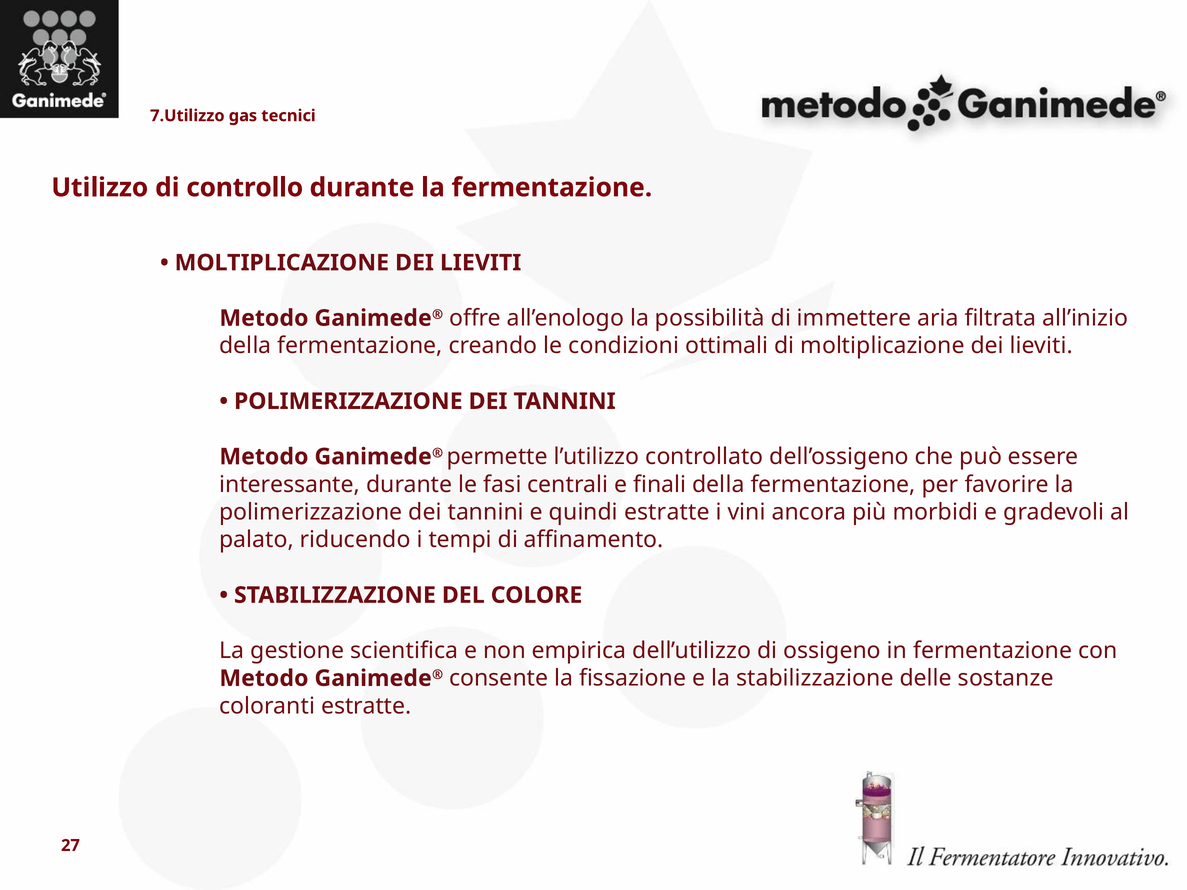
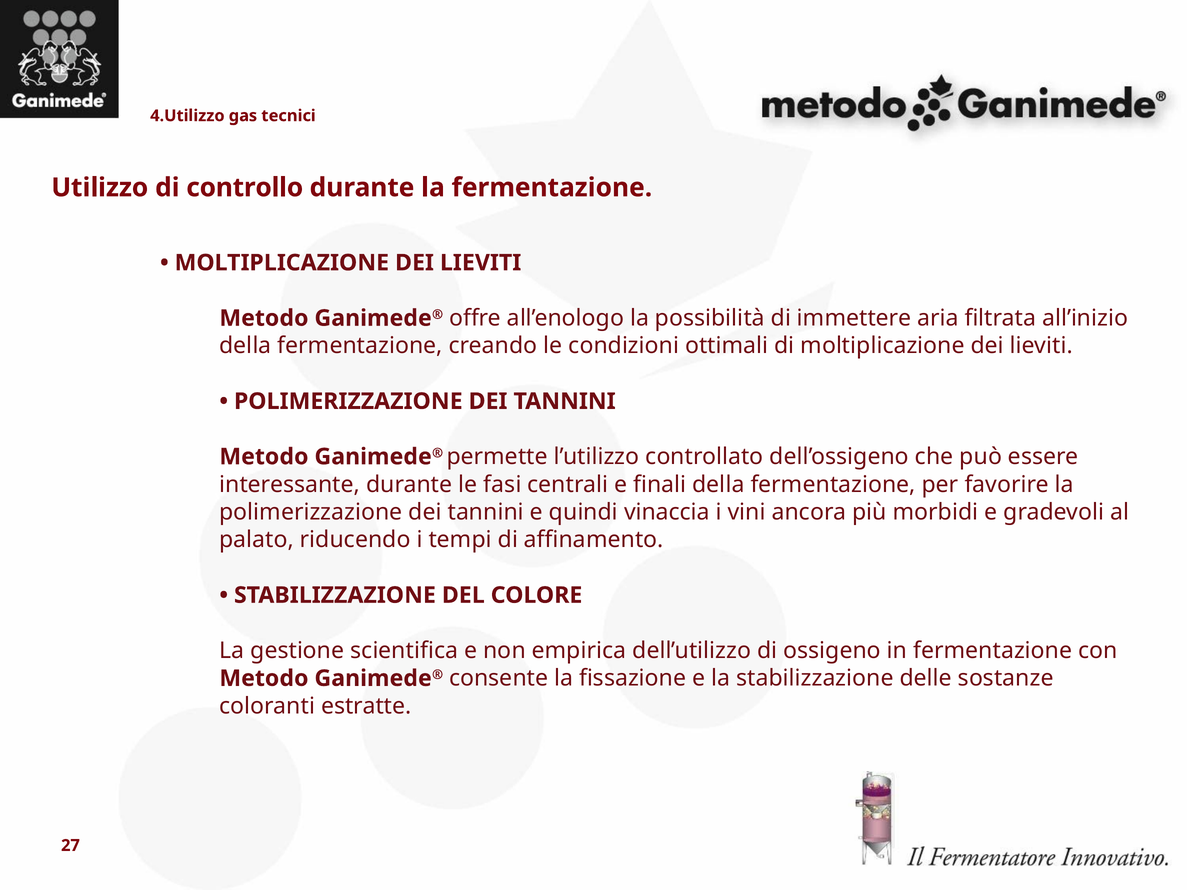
7.Utilizzo: 7.Utilizzo -> 4.Utilizzo
quindi estratte: estratte -> vinaccia
